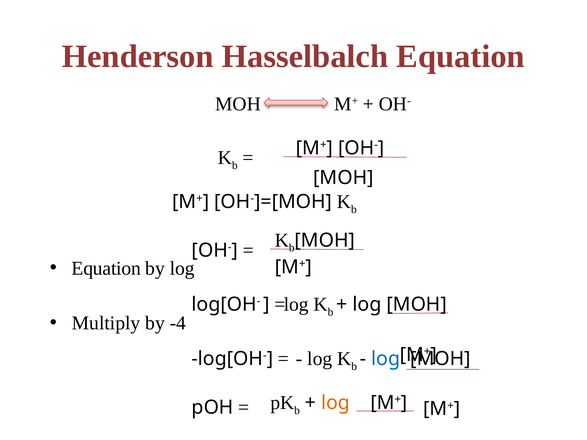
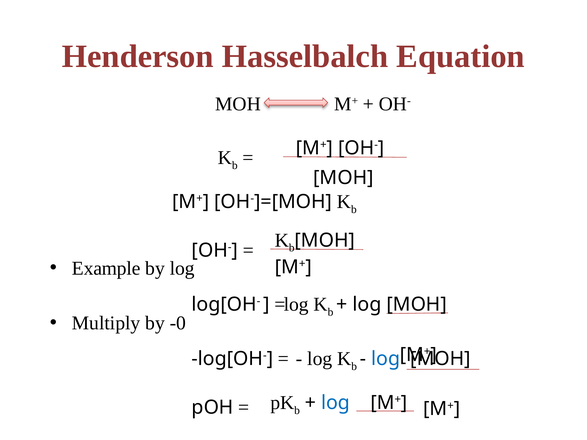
Equation at (106, 268): Equation -> Example
-4: -4 -> -0
log at (336, 403) colour: orange -> blue
